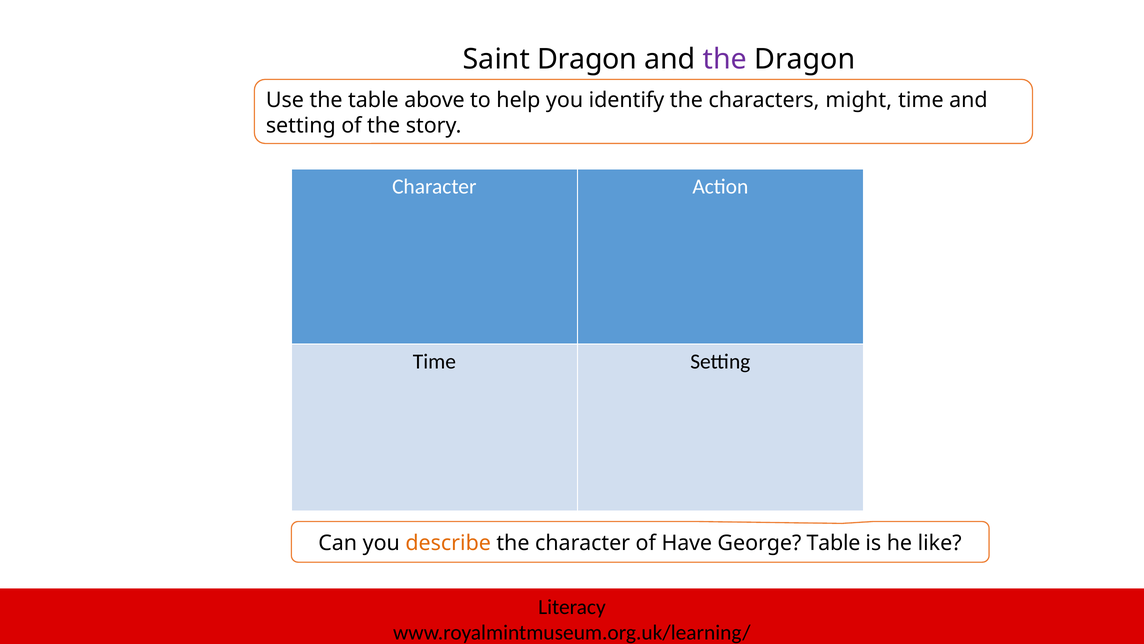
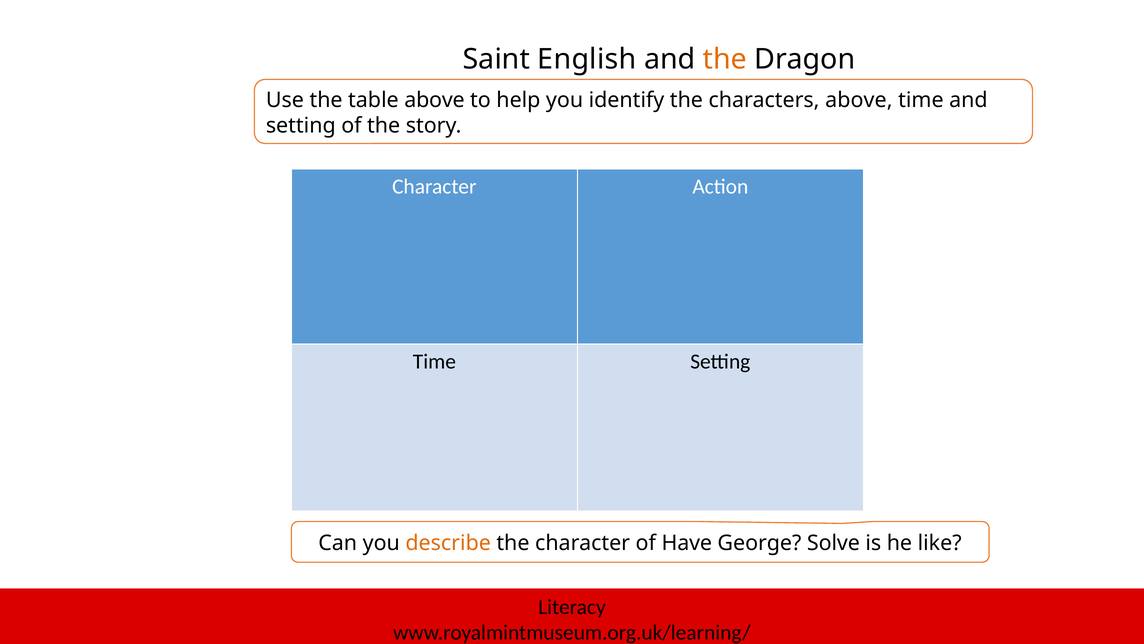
Saint Dragon: Dragon -> English
the at (725, 59) colour: purple -> orange
characters might: might -> above
George Table: Table -> Solve
